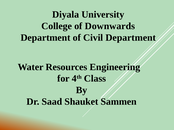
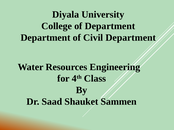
of Downwards: Downwards -> Department
